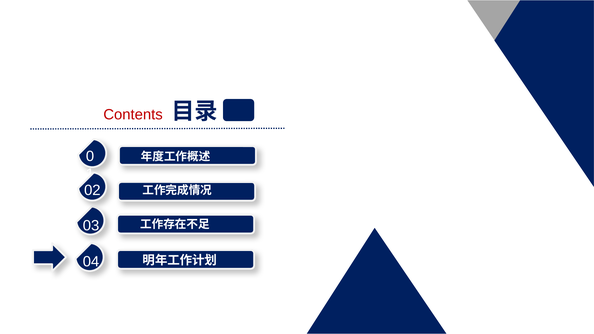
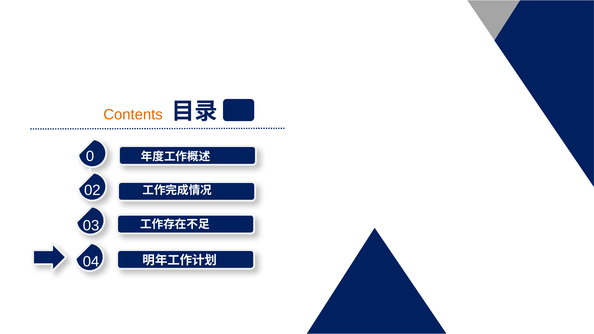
Contents colour: red -> orange
